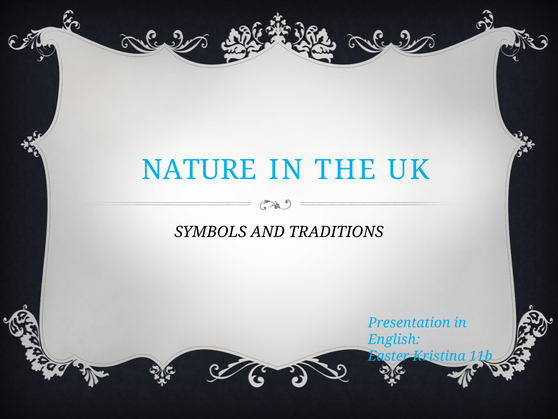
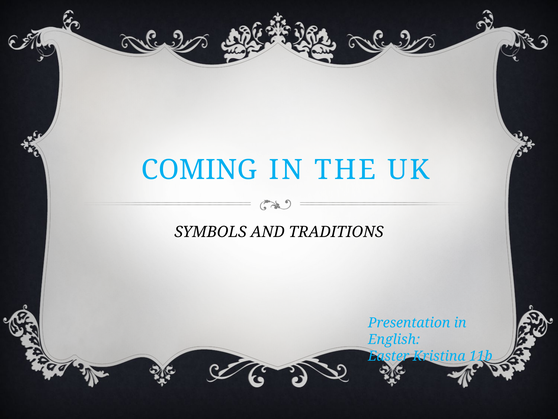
NATURE: NATURE -> COMING
